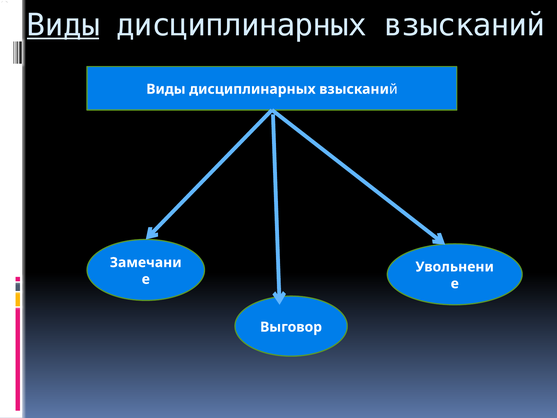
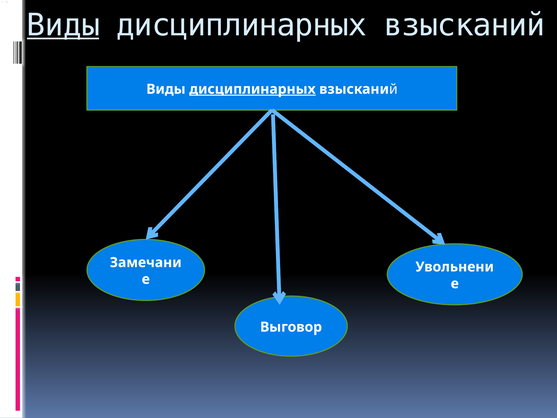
дисциплинарных at (252, 89) underline: none -> present
